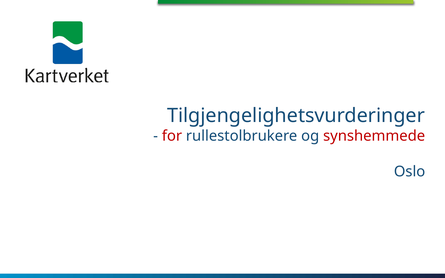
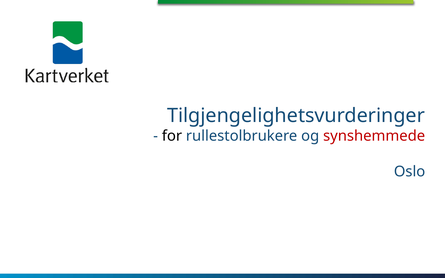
for colour: red -> black
